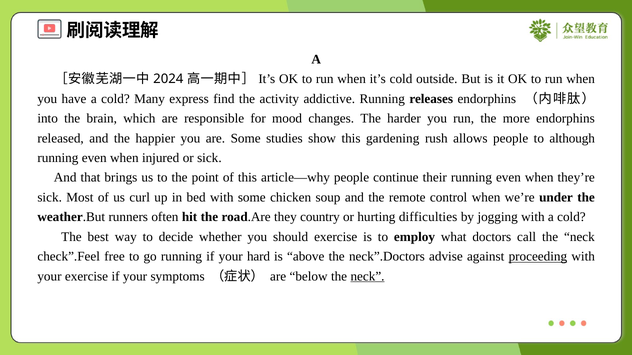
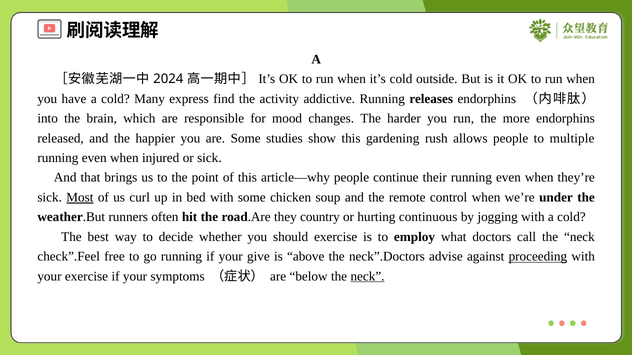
although: although -> multiple
Most underline: none -> present
difficulties: difficulties -> continuous
hard: hard -> give
